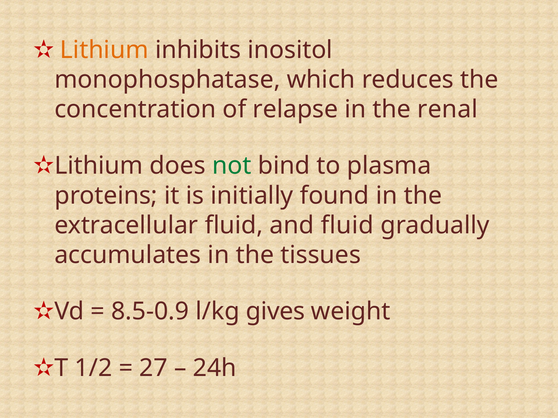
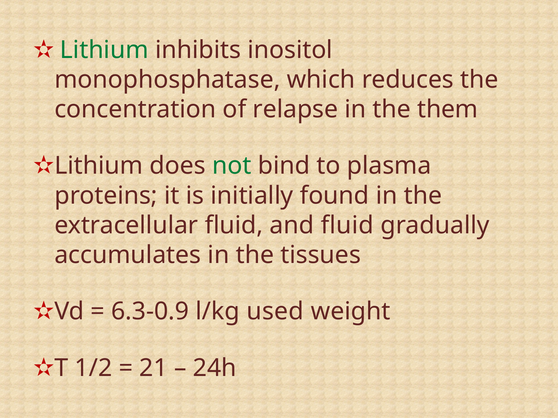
Lithium at (104, 50) colour: orange -> green
renal: renal -> them
8.5-0.9: 8.5-0.9 -> 6.3-0.9
gives: gives -> used
27: 27 -> 21
